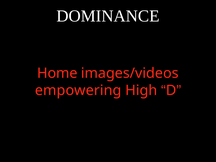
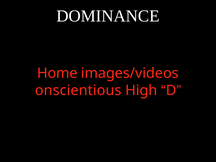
empowering: empowering -> onscientious
